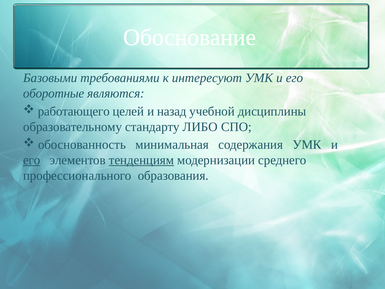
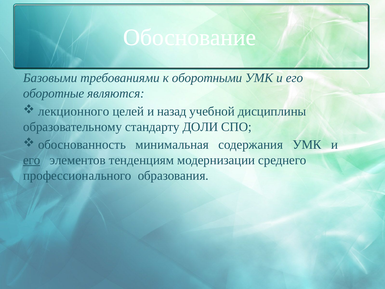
интересуют: интересуют -> оборотными
работающего: работающего -> лекционного
ЛИБО: ЛИБО -> ДОЛИ
тенденциям underline: present -> none
